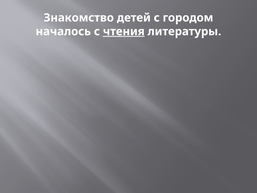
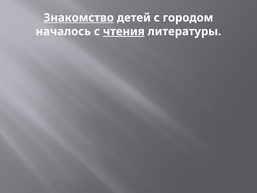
Знакомство underline: none -> present
